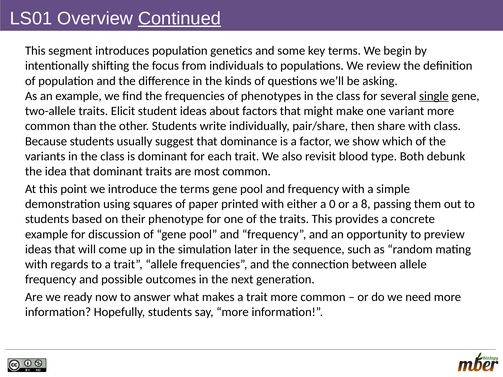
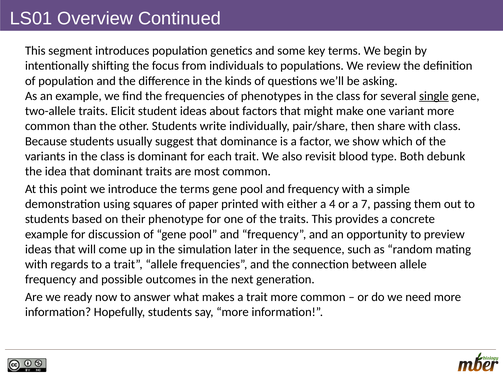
Continued underline: present -> none
0: 0 -> 4
8: 8 -> 7
